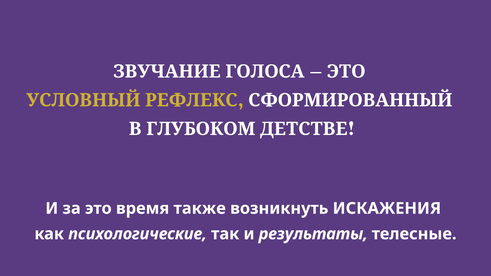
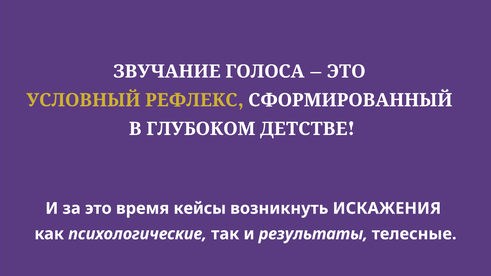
также: также -> кейсы
